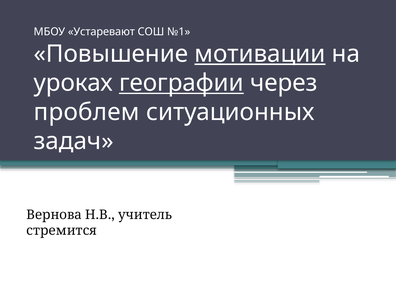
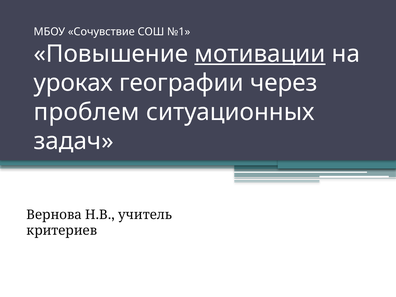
Устаревают: Устаревают -> Сочувствие
географии underline: present -> none
стремится: стремится -> критериев
